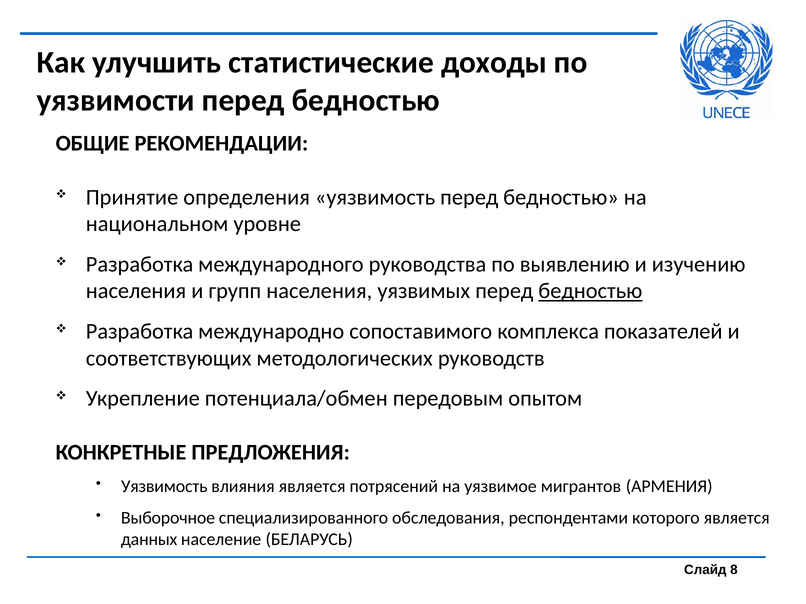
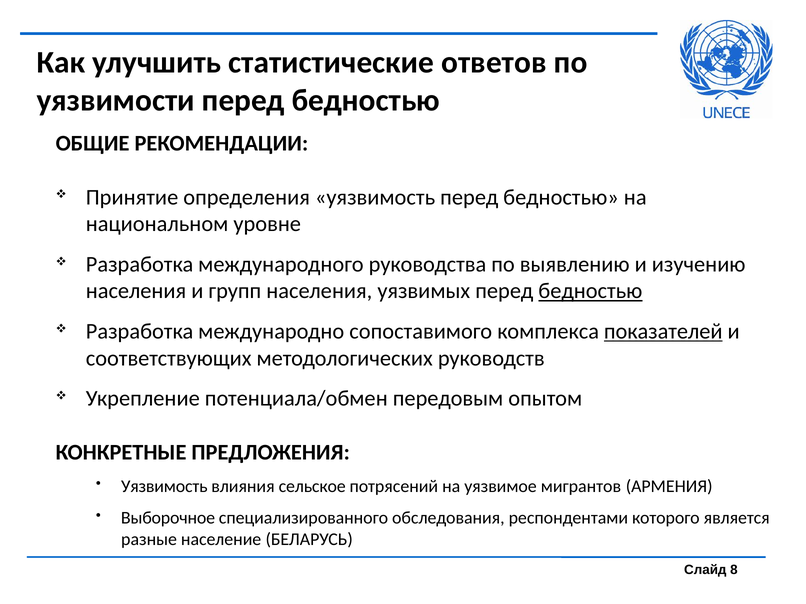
доходы: доходы -> ответов
показателей underline: none -> present
влияния является: является -> сельское
данных: данных -> разные
